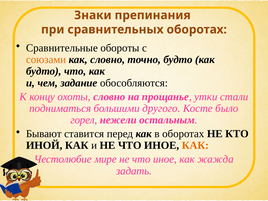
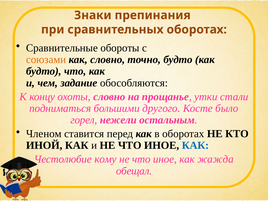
Бывают: Бывают -> Членом
КАК at (195, 145) colour: orange -> blue
мире: мире -> кому
задать: задать -> обещал
